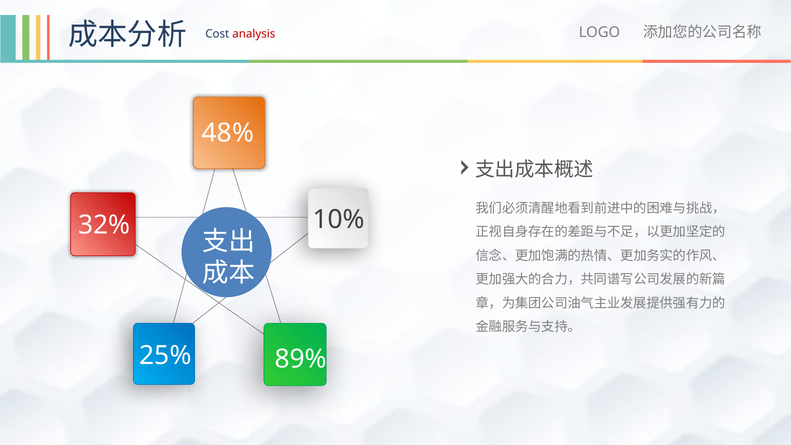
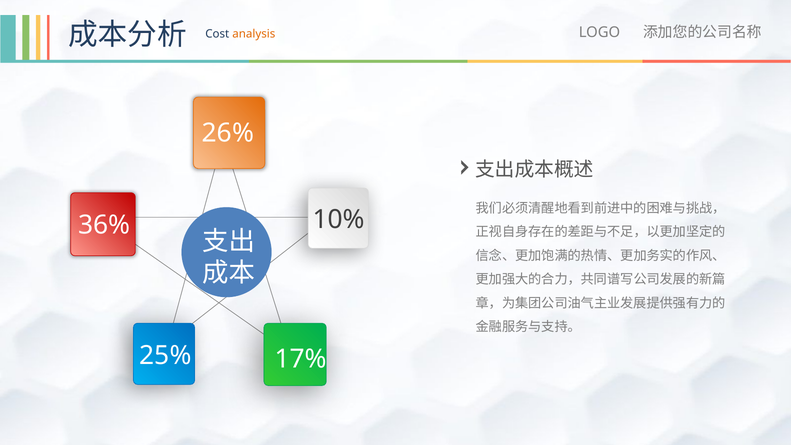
analysis colour: red -> orange
48%: 48% -> 26%
32%: 32% -> 36%
89%: 89% -> 17%
